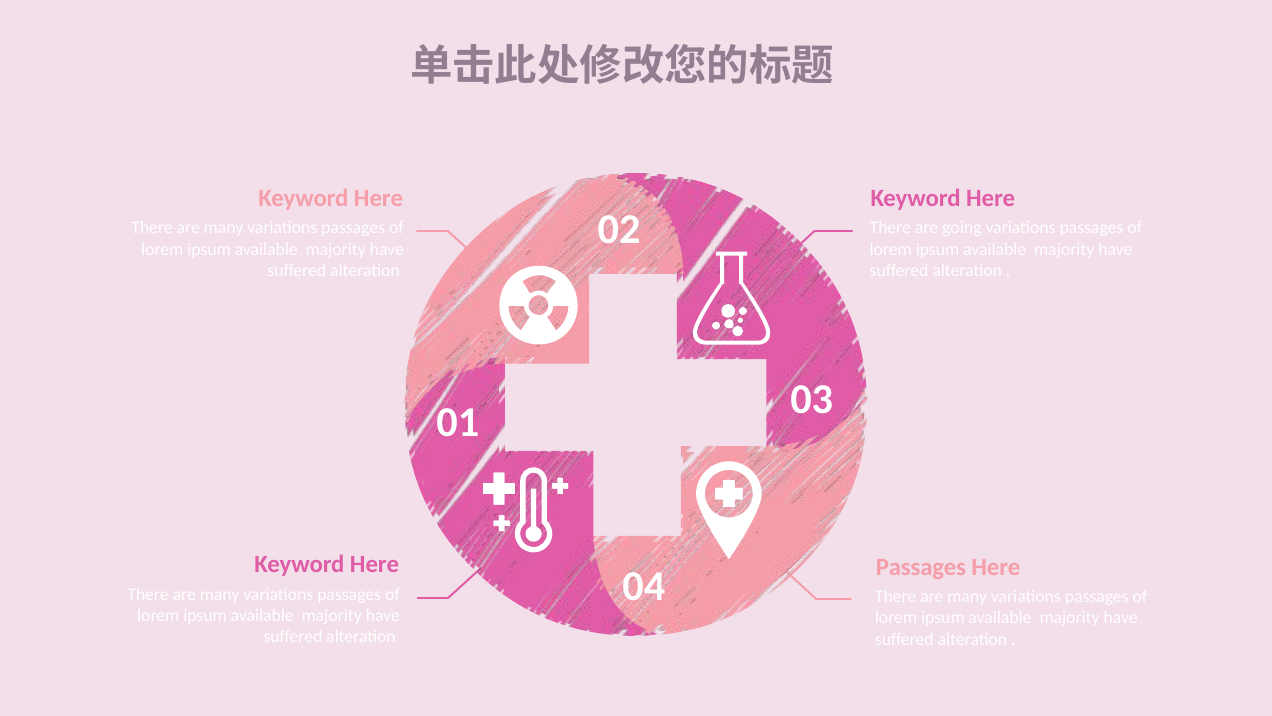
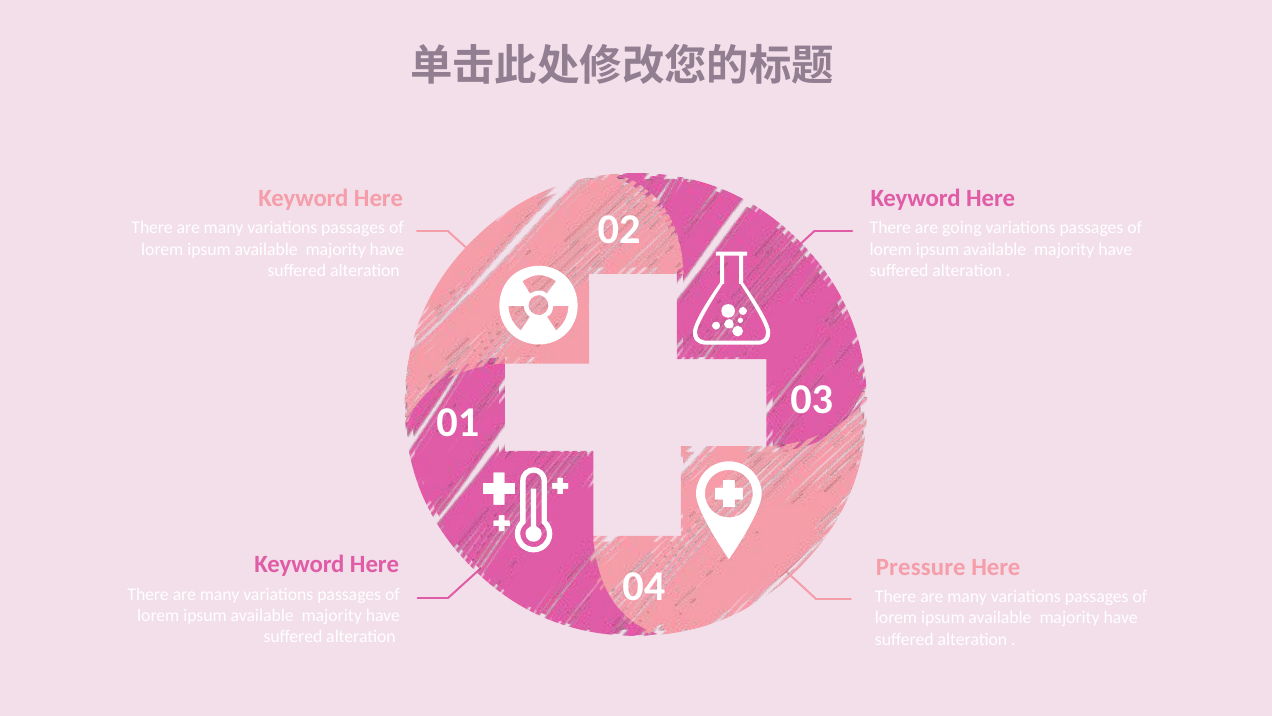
Passages at (921, 566): Passages -> Pressure
